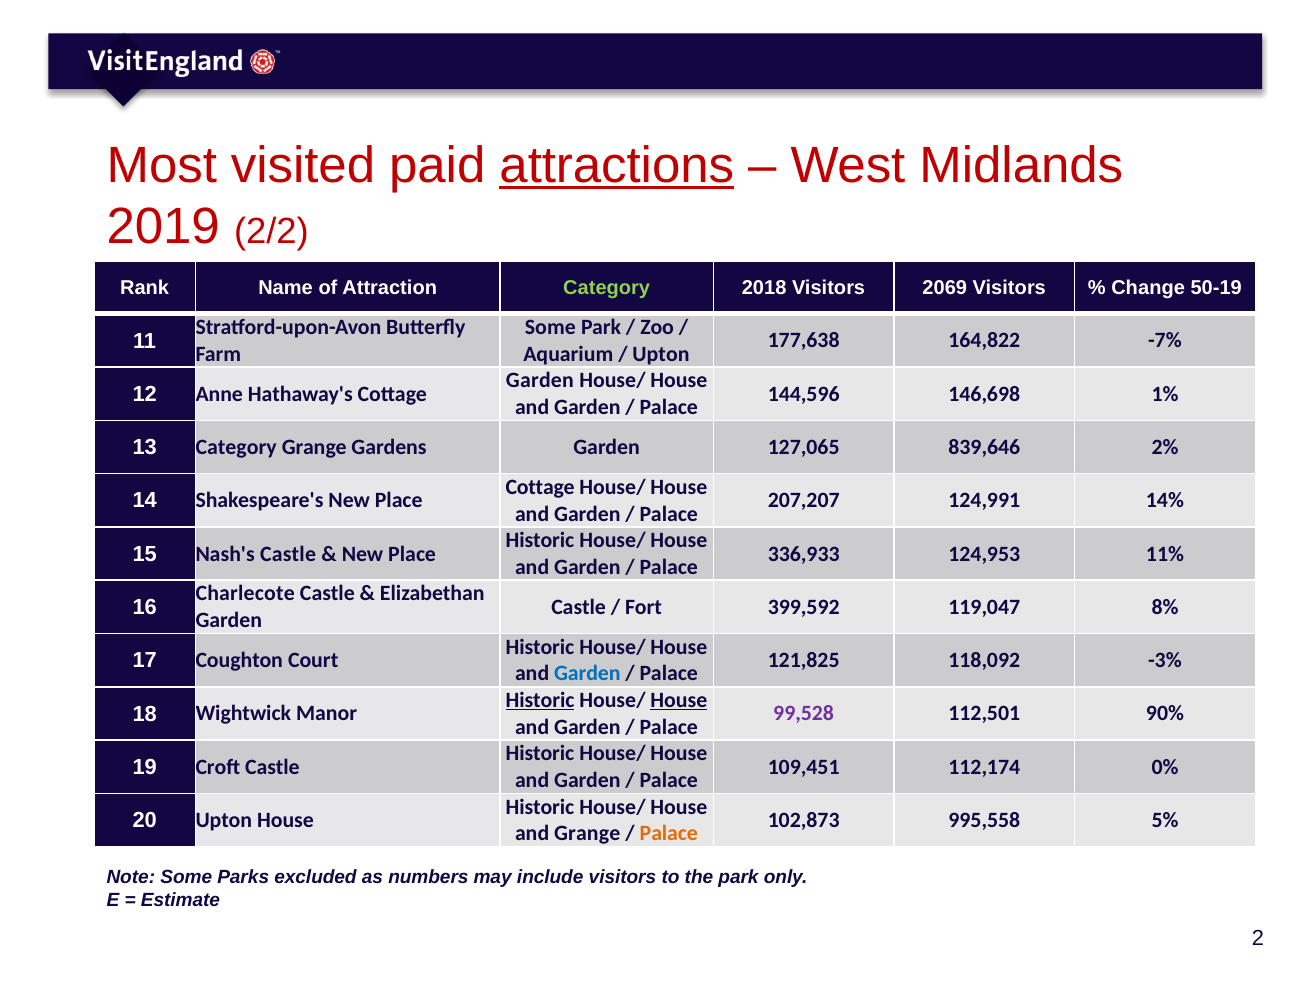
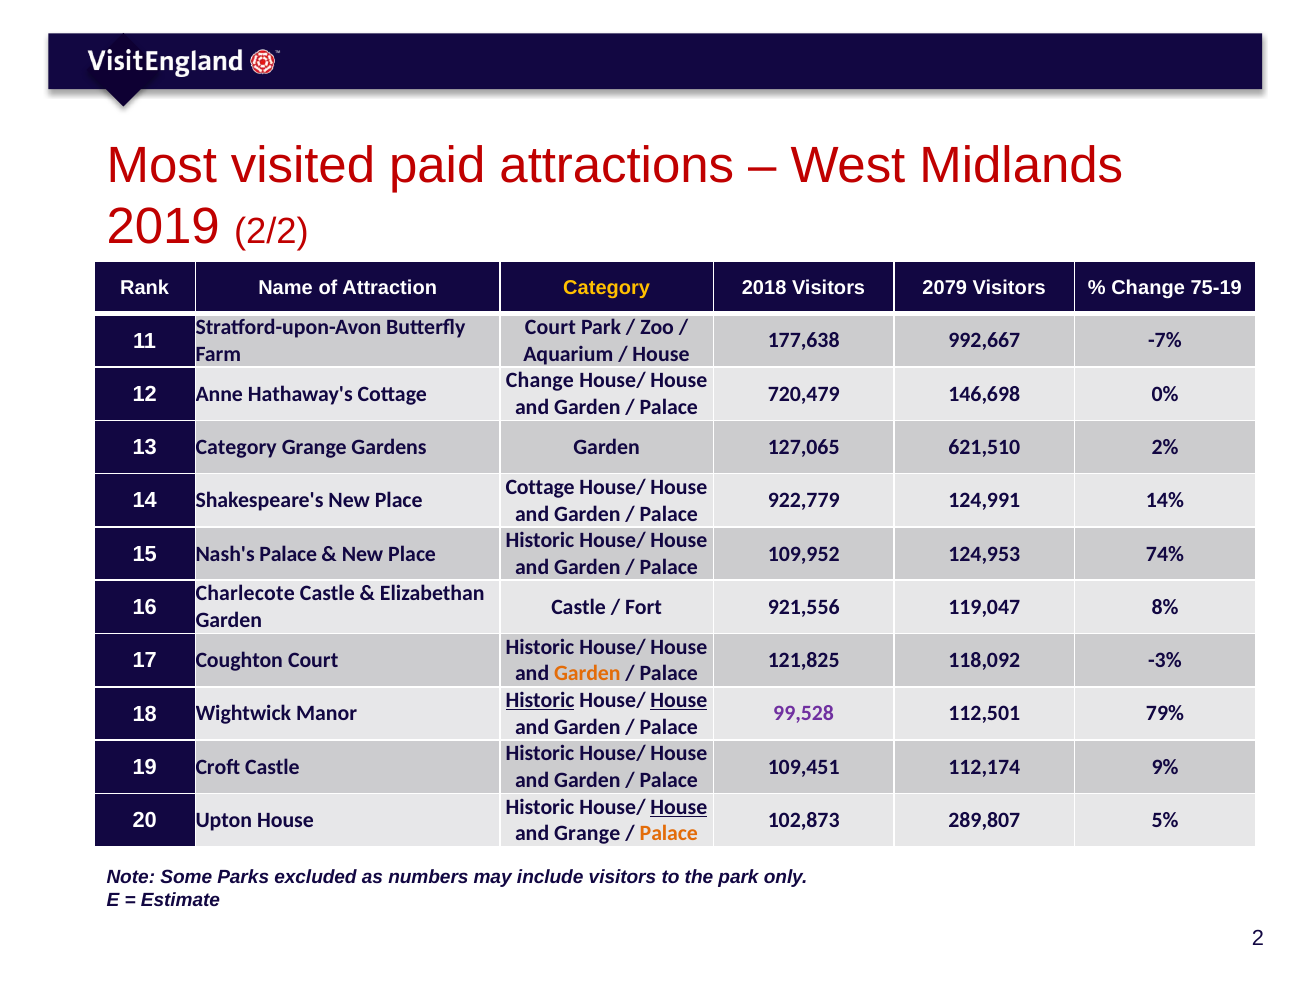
attractions underline: present -> none
Category at (607, 288) colour: light green -> yellow
2069: 2069 -> 2079
50-19: 50-19 -> 75-19
Some at (550, 328): Some -> Court
164,822: 164,822 -> 992,667
Upton at (661, 354): Upton -> House
Garden at (540, 381): Garden -> Change
144,596: 144,596 -> 720,479
1%: 1% -> 0%
839,646: 839,646 -> 621,510
207,207: 207,207 -> 922,779
Nash's Castle: Castle -> Palace
336,933: 336,933 -> 109,952
11%: 11% -> 74%
399,592: 399,592 -> 921,556
Garden at (587, 674) colour: blue -> orange
90%: 90% -> 79%
0%: 0% -> 9%
House at (679, 807) underline: none -> present
995,558: 995,558 -> 289,807
